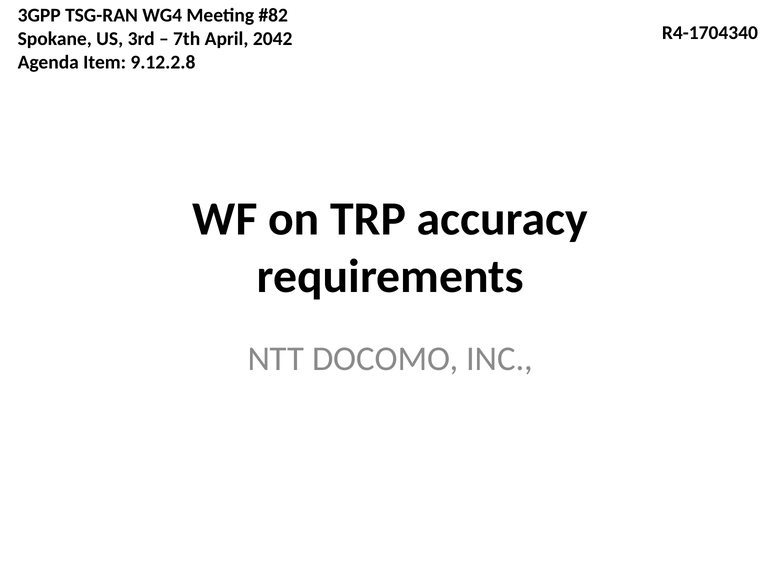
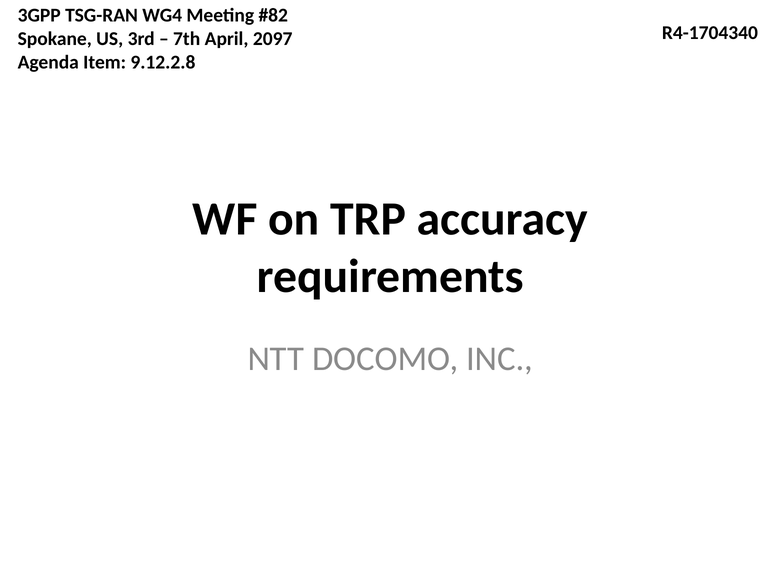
2042: 2042 -> 2097
